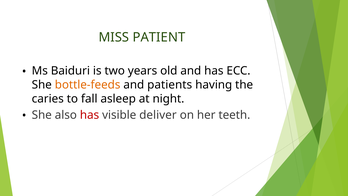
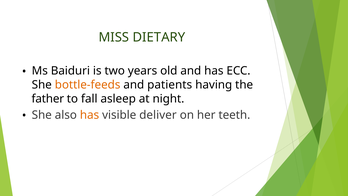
PATIENT: PATIENT -> DIETARY
caries: caries -> father
has at (90, 115) colour: red -> orange
